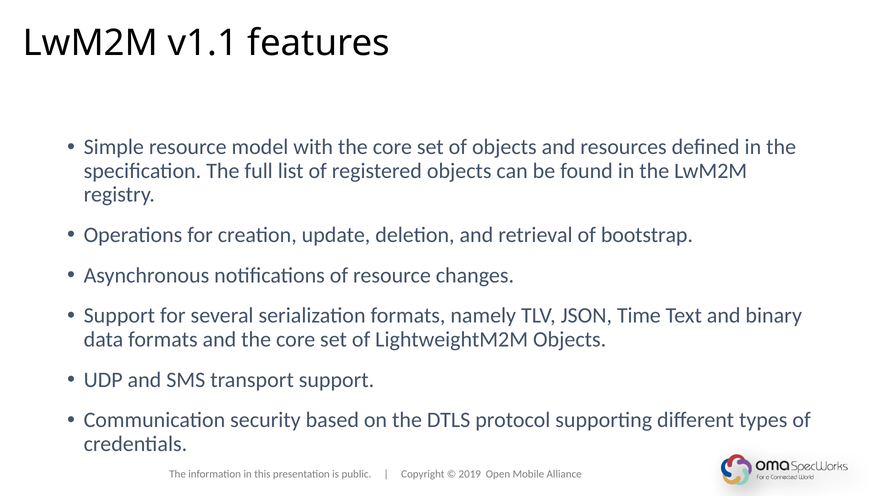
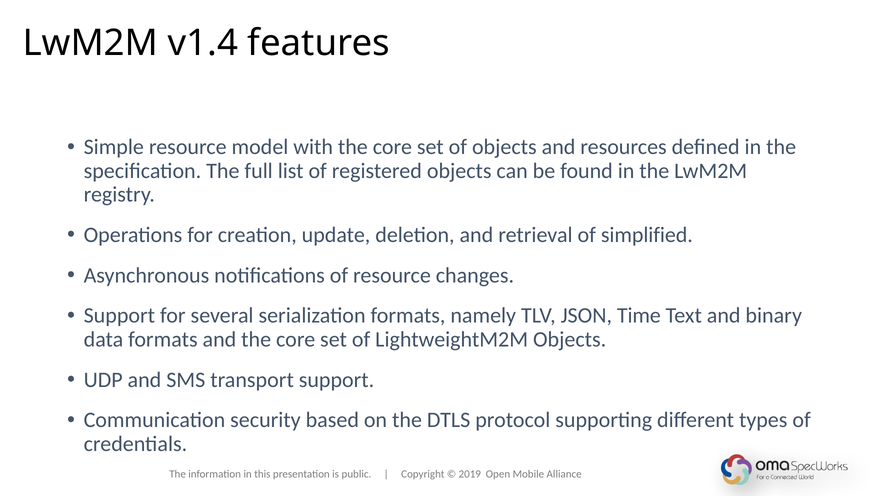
v1.1: v1.1 -> v1.4
bootstrap: bootstrap -> simplified
